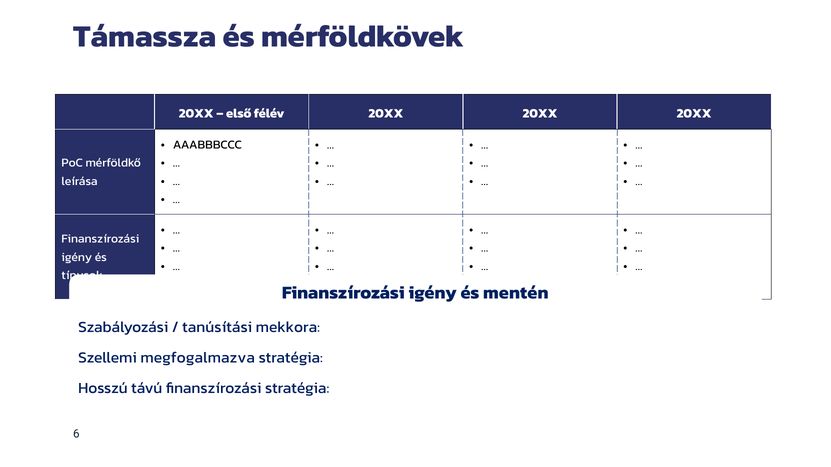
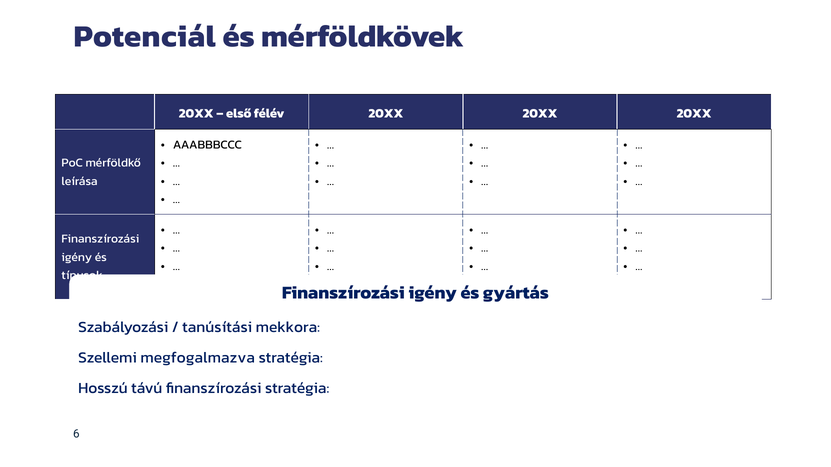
Támassza: Támassza -> Potenciál
mentén: mentén -> gyártás
